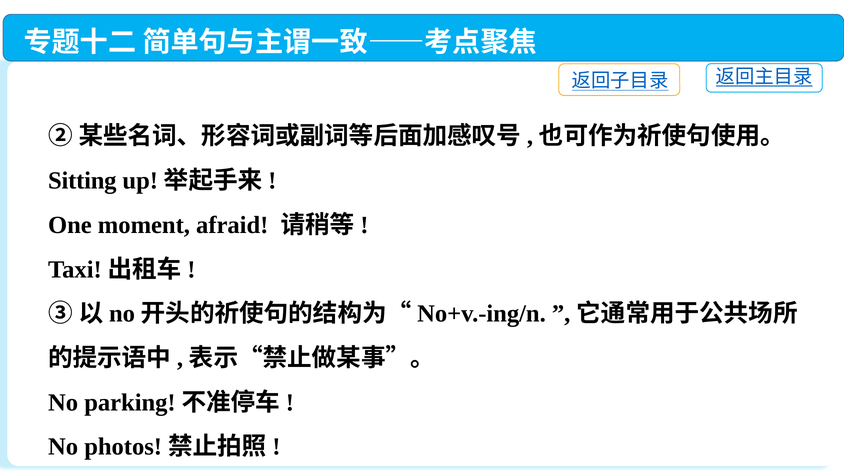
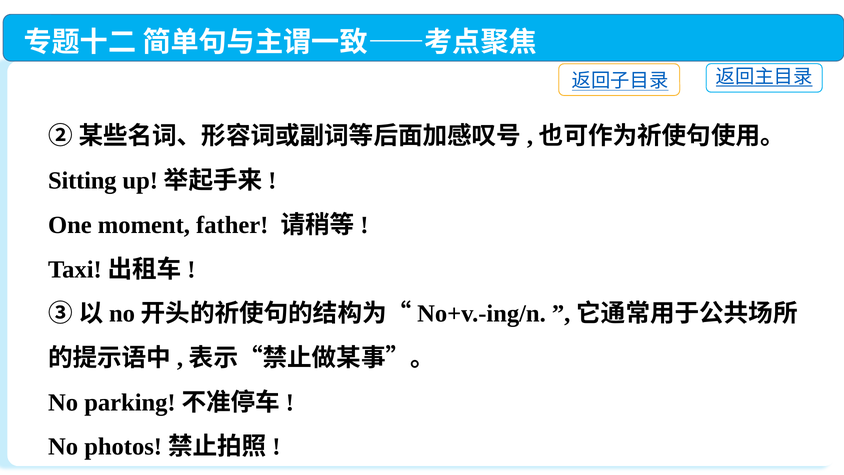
afraid: afraid -> father
